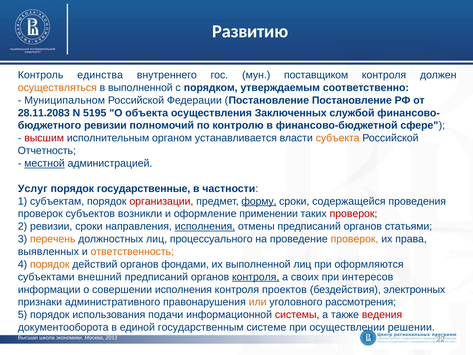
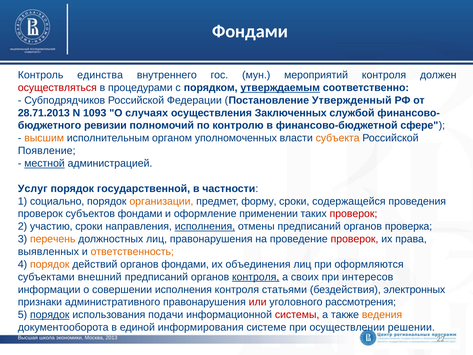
Развитию at (250, 31): Развитию -> Фондами
поставщиком: поставщиком -> мероприятий
осуществляться colour: orange -> red
в выполненной: выполненной -> процедурами
утверждаемым underline: none -> present
Муниципальном: Муниципальном -> Субподрядчиков
Постановление Постановление: Постановление -> Утвержденный
28.11.2083: 28.11.2083 -> 28.71.2013
5195: 5195 -> 1093
объекта: объекта -> случаях
высшим colour: red -> orange
устанавливается: устанавливается -> уполномоченных
Отчетность: Отчетность -> Появление
государственные: государственные -> государственной
субъектам: субъектам -> социально
организации colour: red -> orange
форму underline: present -> none
субъектов возникли: возникли -> фондами
2 ревизии: ревизии -> участию
статьями: статьями -> проверка
лиц процессуального: процессуального -> правонарушения
проверок at (354, 239) colour: orange -> red
их выполненной: выполненной -> объединения
проектов: проектов -> статьями
или colour: orange -> red
порядок at (50, 315) underline: none -> present
ведения colour: red -> orange
государственным: государственным -> информирования
